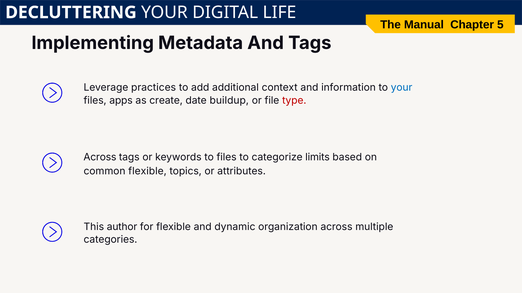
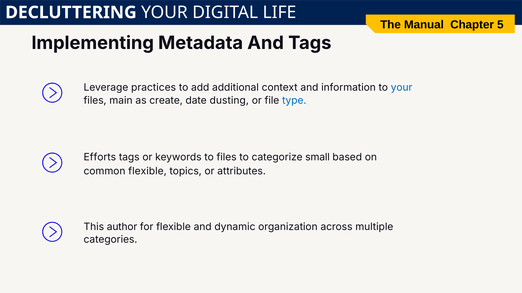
apps: apps -> main
buildup: buildup -> dusting
type colour: red -> blue
Across at (100, 158): Across -> Efforts
limits: limits -> small
